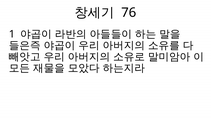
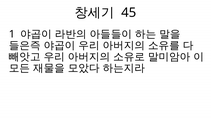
76: 76 -> 45
